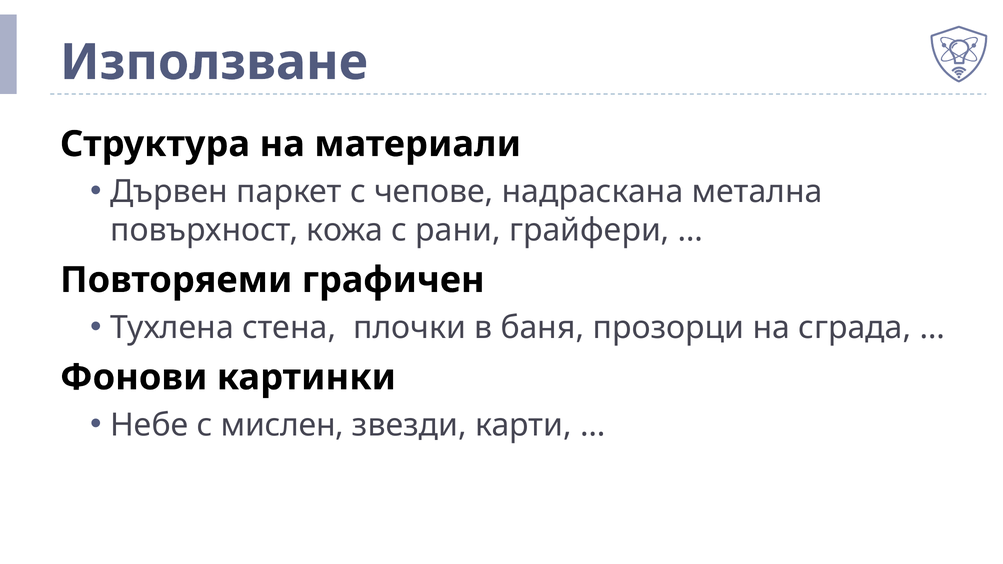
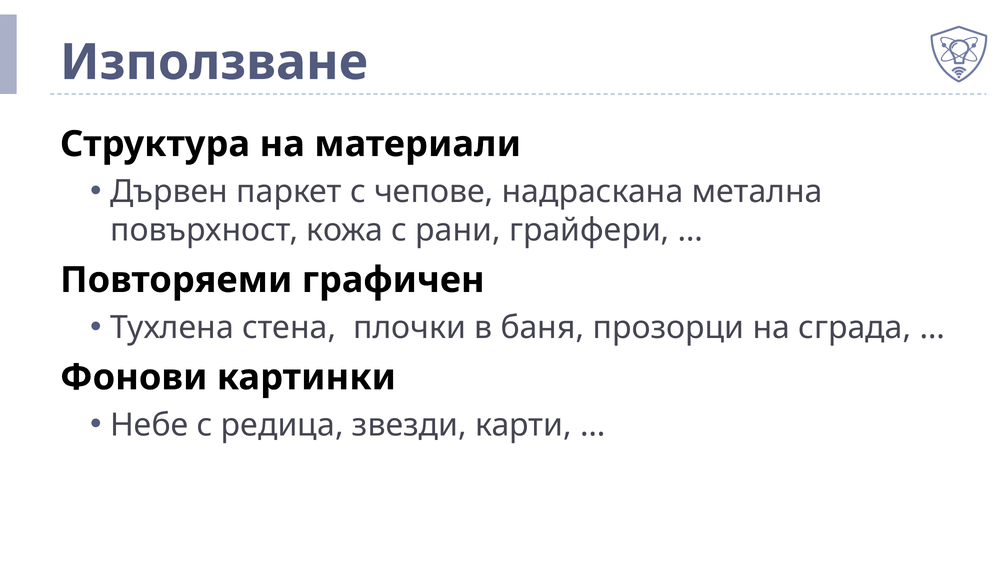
мислен: мислен -> редица
